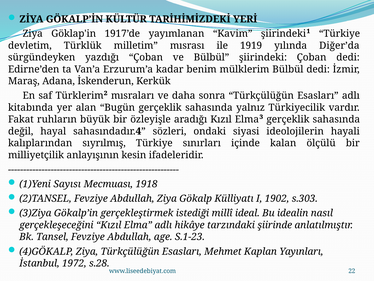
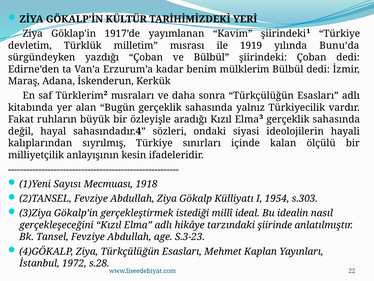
Diğer’da: Diğer’da -> Bunu’da
1902: 1902 -> 1954
S.1-23: S.1-23 -> S.3-23
